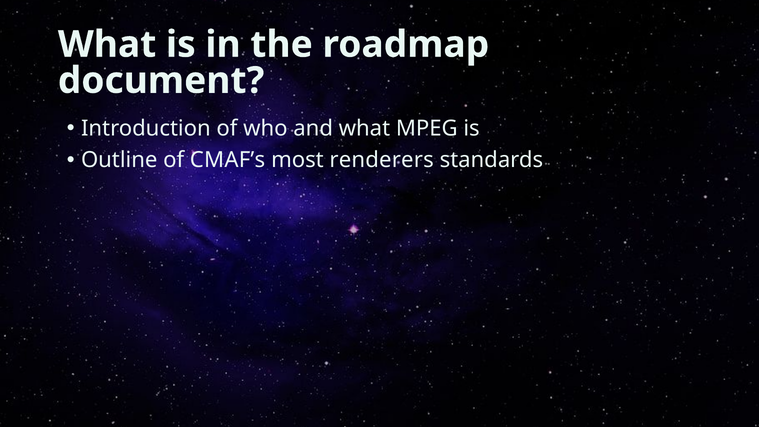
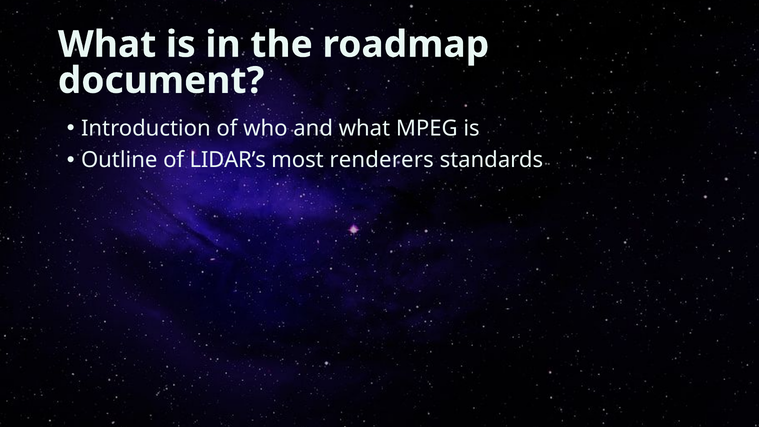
CMAF’s: CMAF’s -> LIDAR’s
